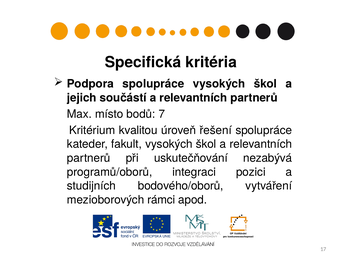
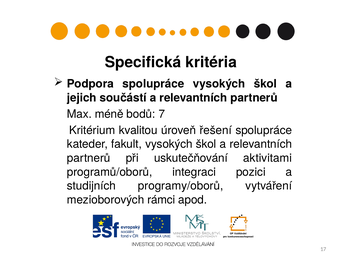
místo: místo -> méně
nezabývá: nezabývá -> aktivitami
bodového/oborů: bodového/oborů -> programy/oborů
